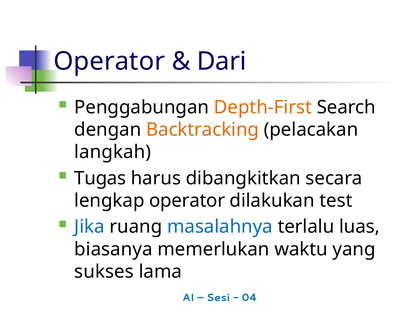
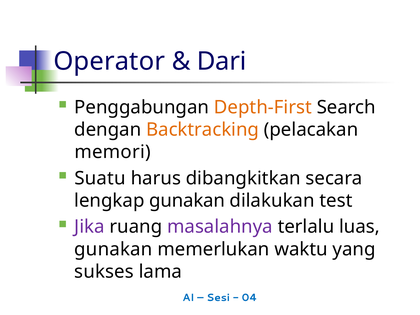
langkah: langkah -> memori
Tugas: Tugas -> Suatu
lengkap operator: operator -> gunakan
Jika colour: blue -> purple
masalahnya colour: blue -> purple
biasanya at (113, 249): biasanya -> gunakan
